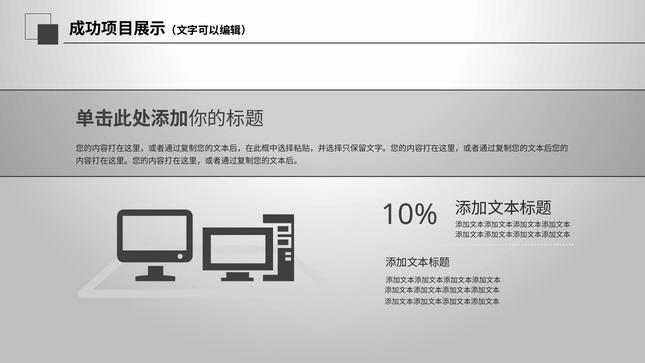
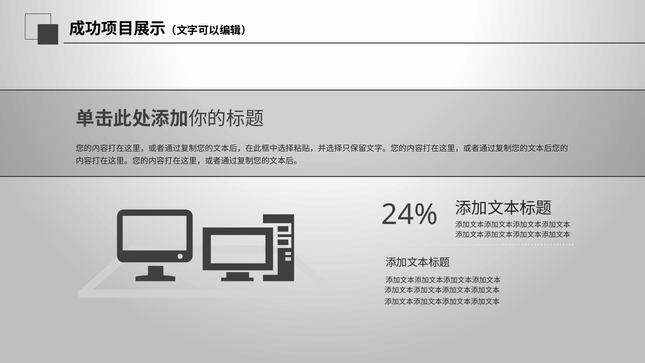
10%: 10% -> 24%
